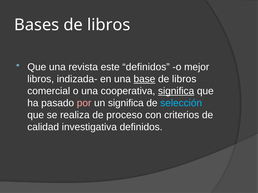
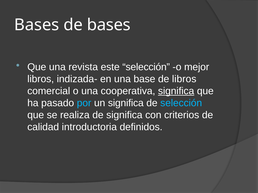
Bases de libros: libros -> bases
este definidos: definidos -> selección
base underline: present -> none
por colour: pink -> light blue
de proceso: proceso -> significa
investigativa: investigativa -> introductoria
